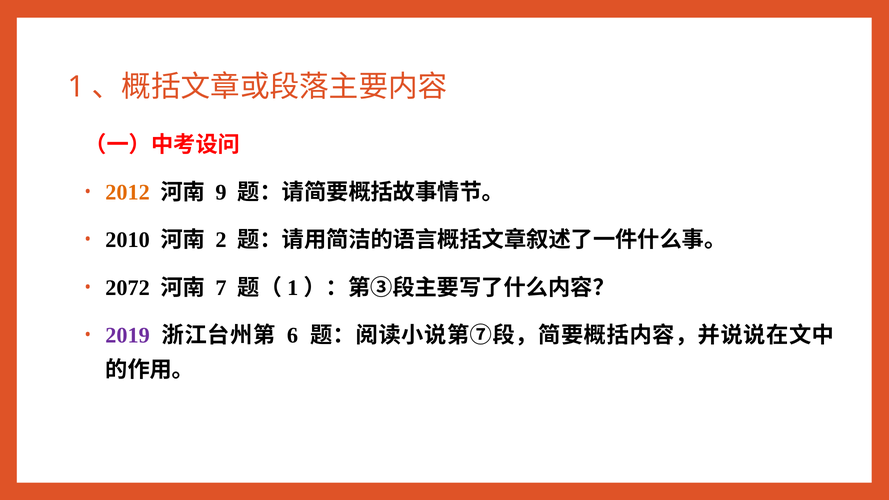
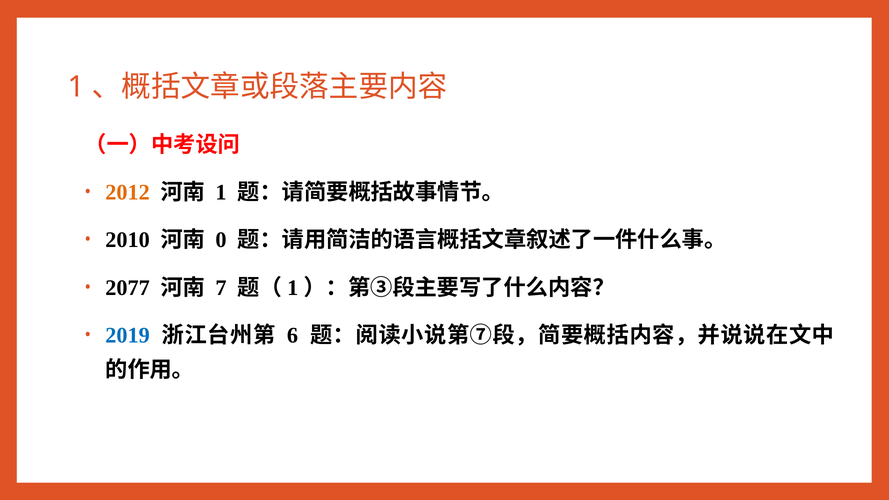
9 at (221, 193): 9 -> 1
2: 2 -> 0
2072: 2072 -> 2077
2019 colour: purple -> blue
